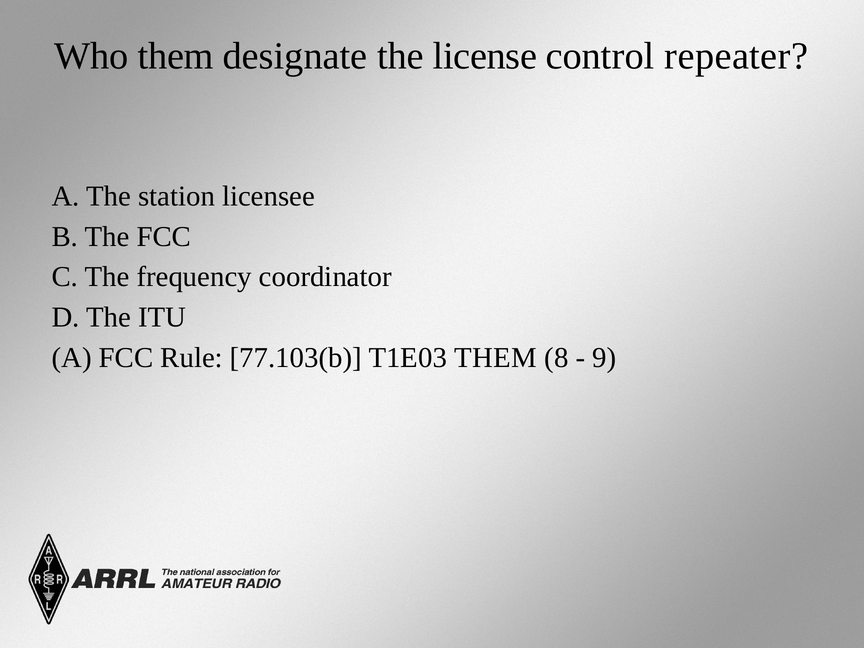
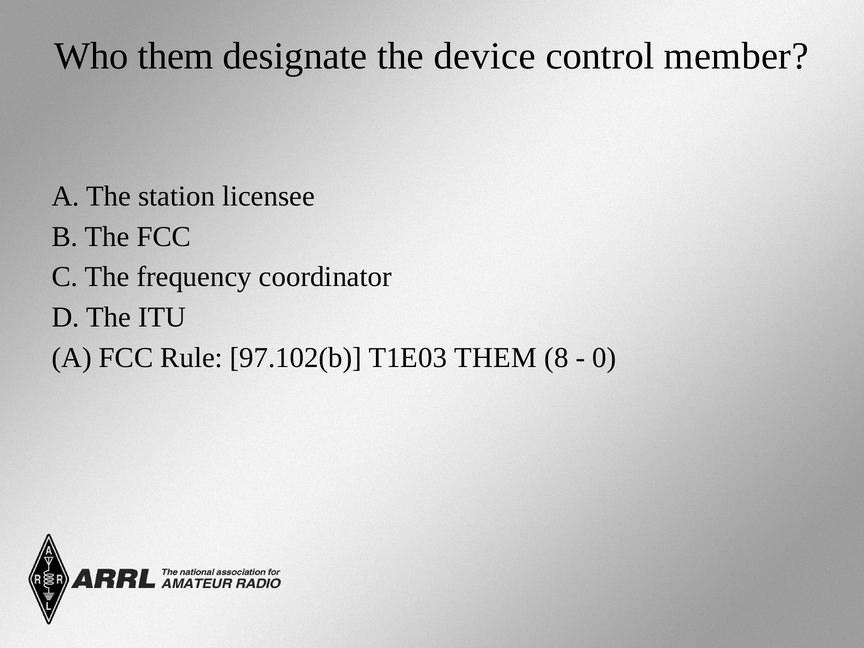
license: license -> device
repeater: repeater -> member
77.103(b: 77.103(b -> 97.102(b
9: 9 -> 0
